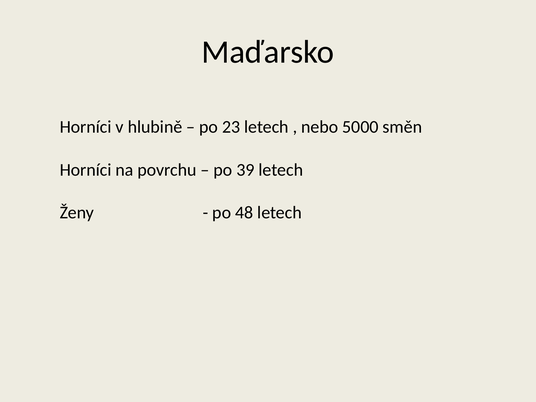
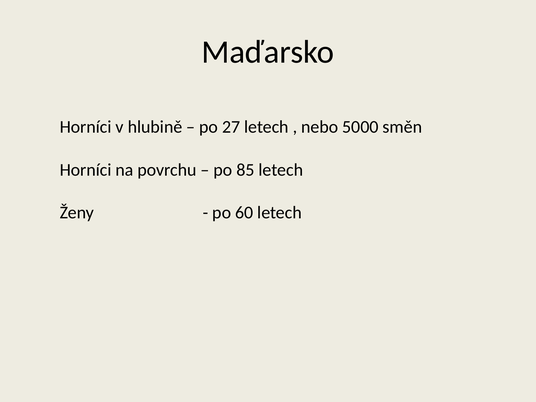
23: 23 -> 27
39: 39 -> 85
48: 48 -> 60
